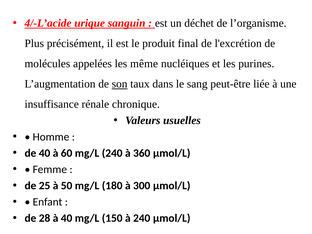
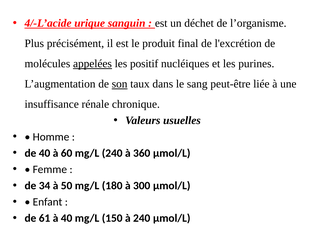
appelées underline: none -> present
même: même -> positif
25: 25 -> 34
28: 28 -> 61
